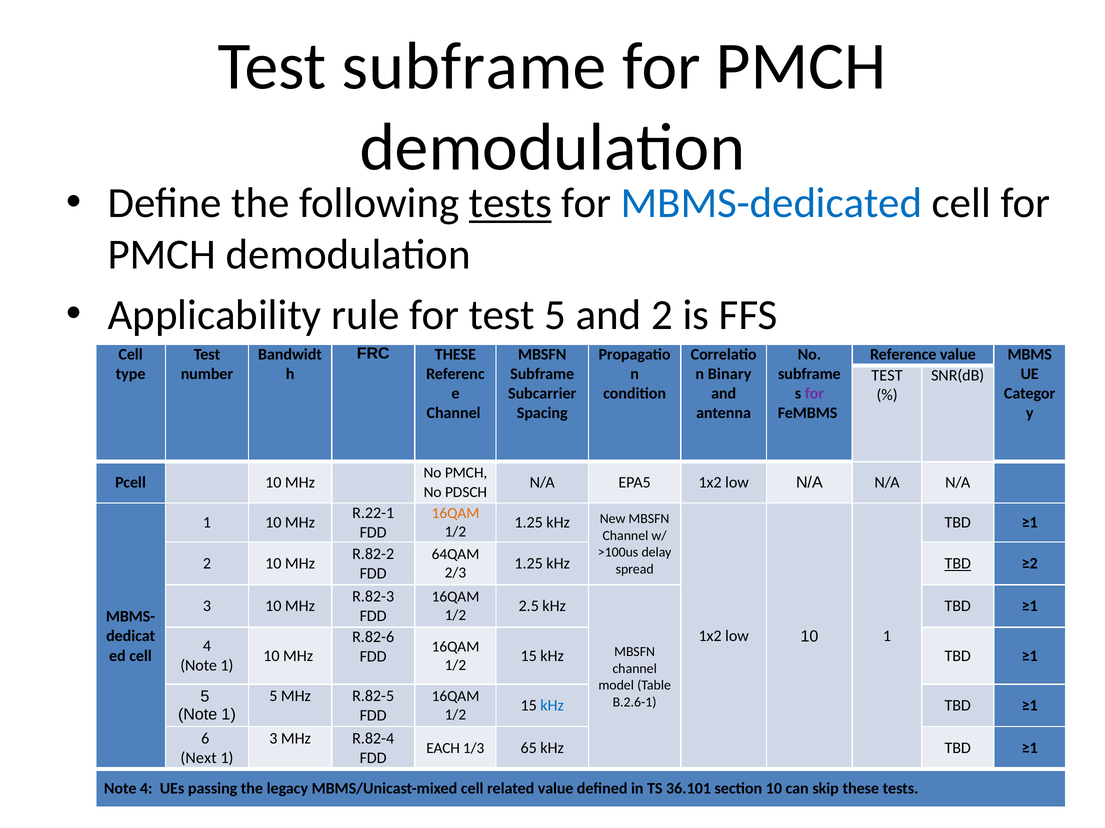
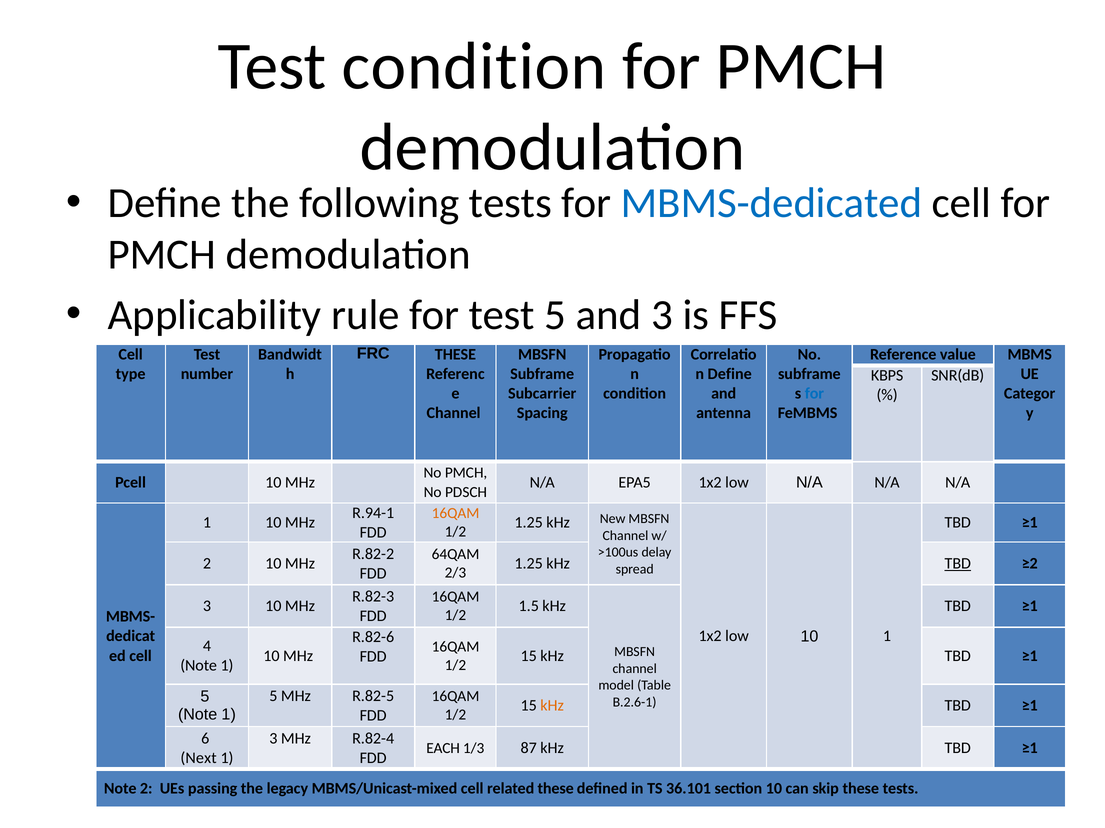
Test subframe: subframe -> condition
tests at (510, 203) underline: present -> none
and 2: 2 -> 3
Binary at (730, 374): Binary -> Define
TEST at (887, 376): TEST -> KBPS
for at (814, 394) colour: purple -> blue
R.22-1: R.22-1 -> R.94-1
2.5: 2.5 -> 1.5
kHz at (552, 706) colour: blue -> orange
65: 65 -> 87
Note 4: 4 -> 2
related value: value -> these
